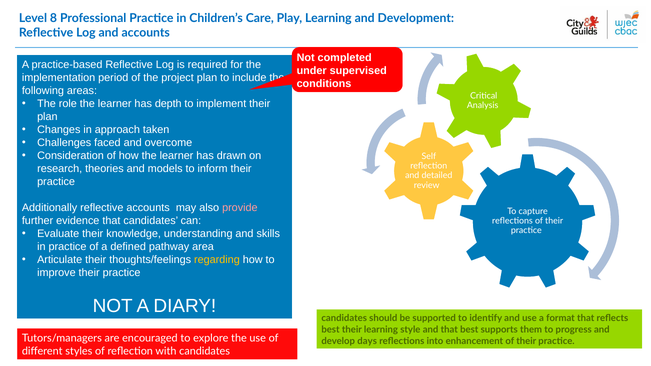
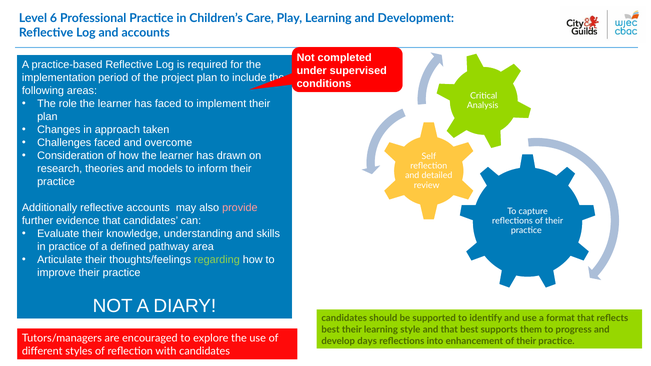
8: 8 -> 6
has depth: depth -> faced
regarding colour: yellow -> light green
